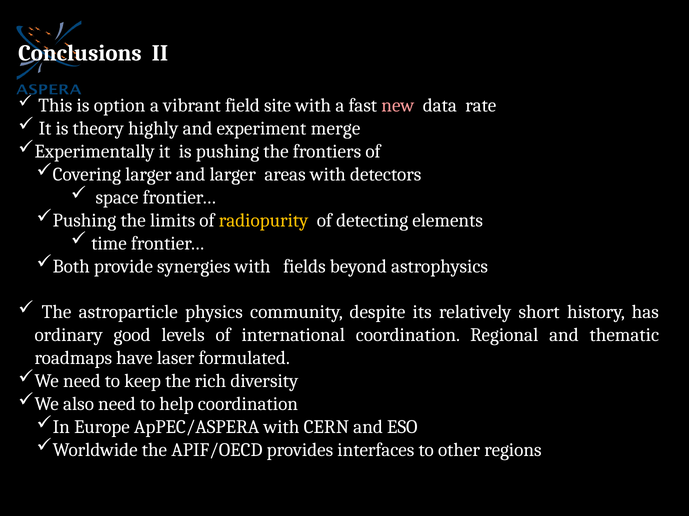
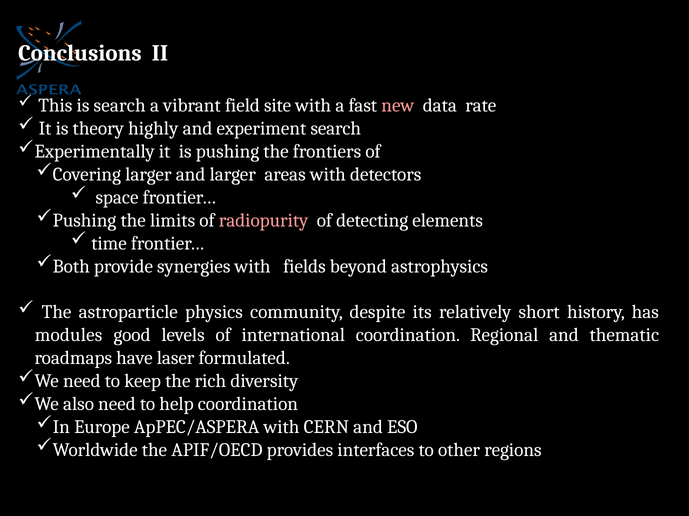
is option: option -> search
experiment merge: merge -> search
radiopurity colour: yellow -> pink
ordinary: ordinary -> modules
